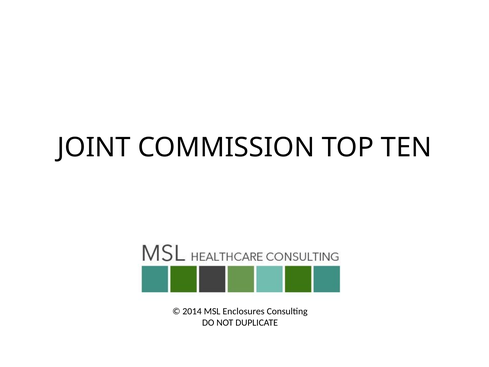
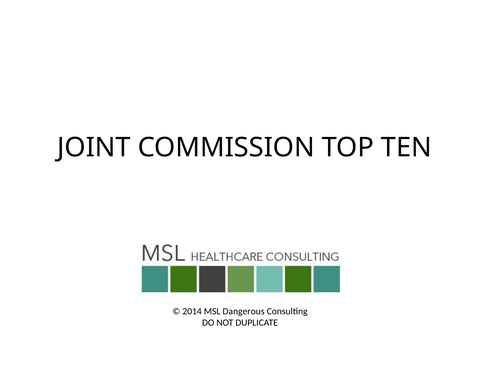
Enclosures: Enclosures -> Dangerous
